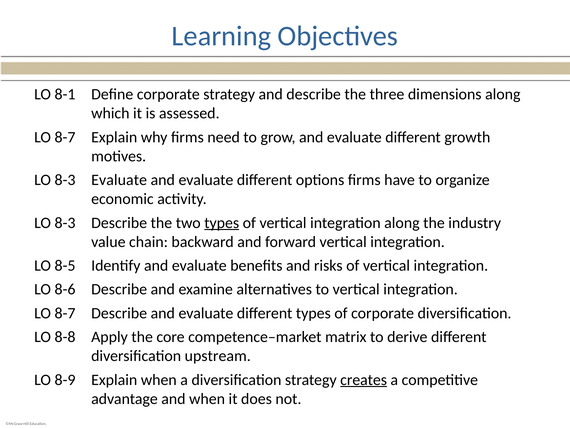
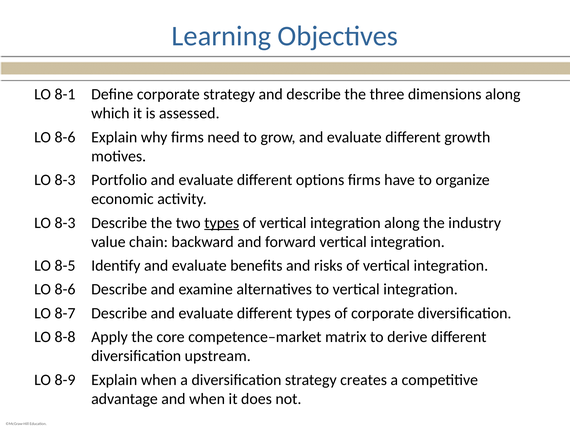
8-7 at (65, 137): 8-7 -> 8-6
8-3 Evaluate: Evaluate -> Portfolio
creates underline: present -> none
